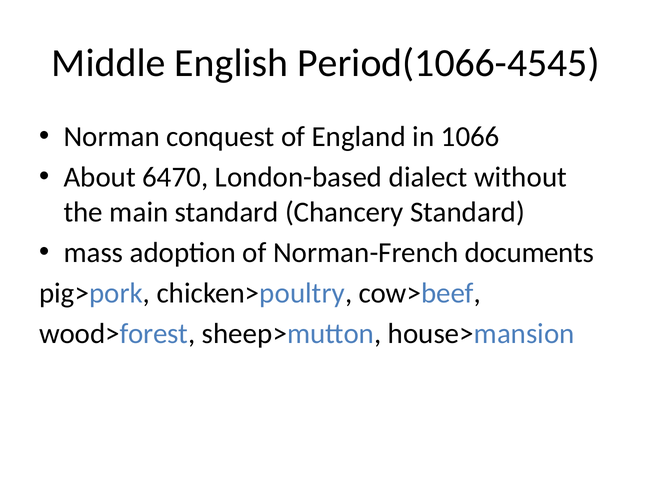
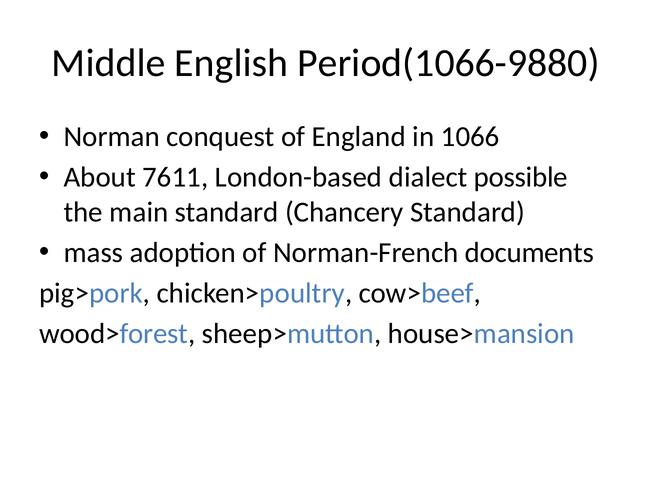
Period(1066-4545: Period(1066-4545 -> Period(1066-9880
6470: 6470 -> 7611
without: without -> possible
